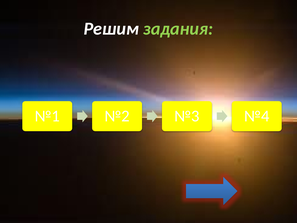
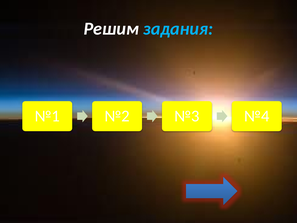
задания colour: light green -> light blue
